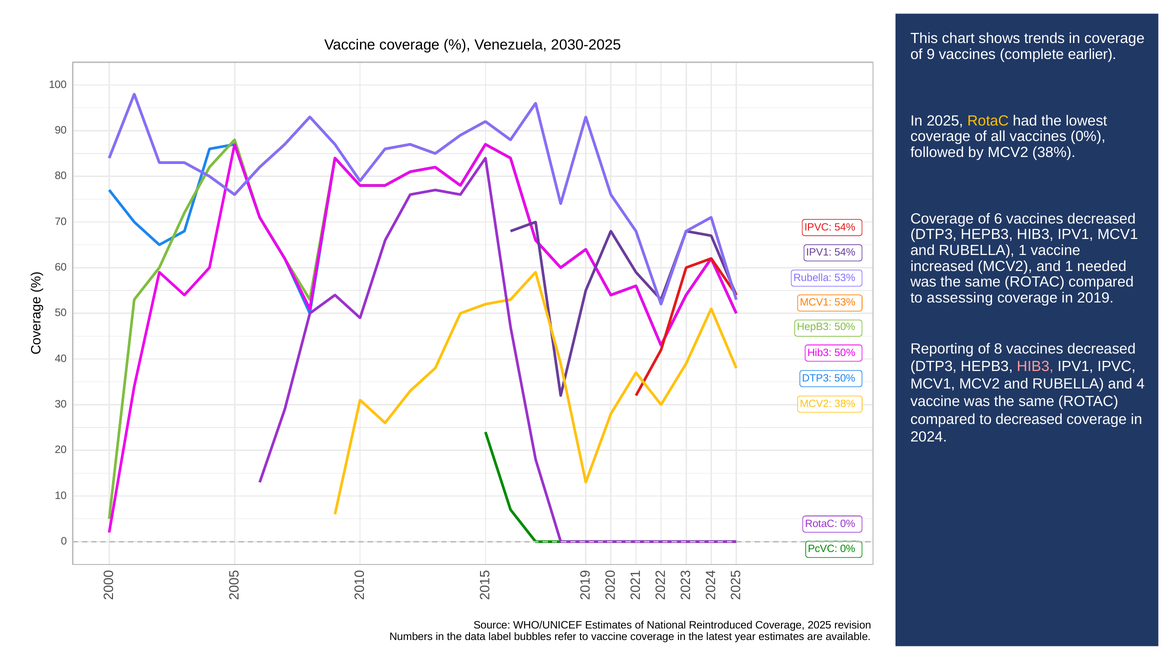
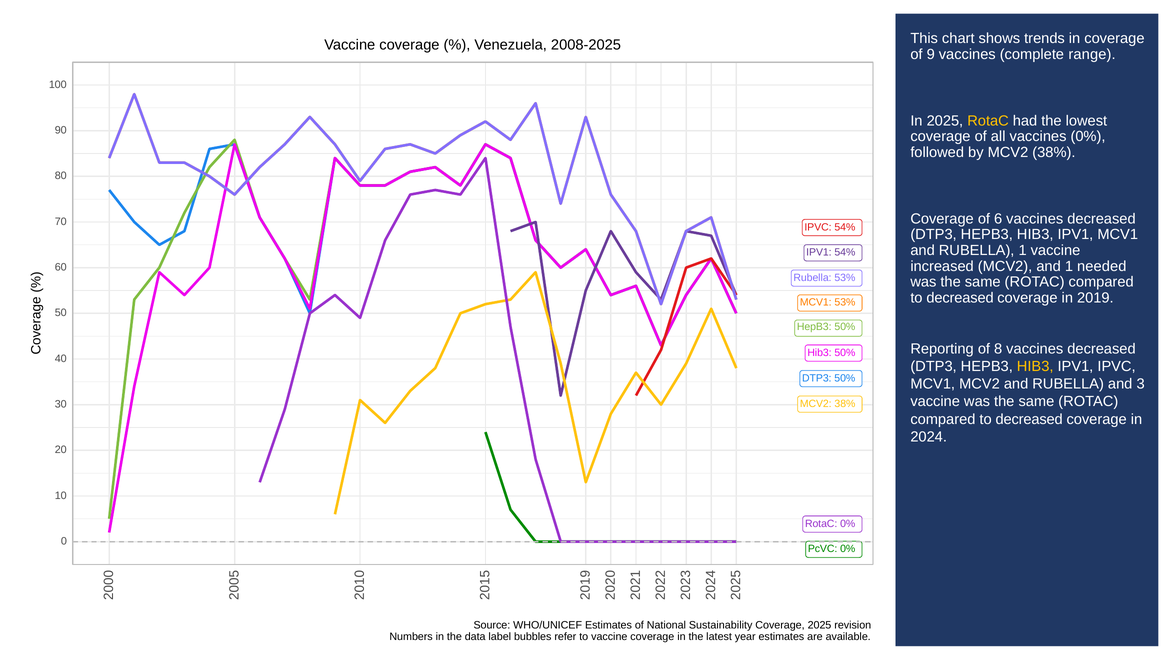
2030-2025: 2030-2025 -> 2008-2025
earlier: earlier -> range
assessing at (960, 298): assessing -> decreased
HIB3 at (1035, 366) colour: pink -> yellow
and 4: 4 -> 3
Reintroduced: Reintroduced -> Sustainability
